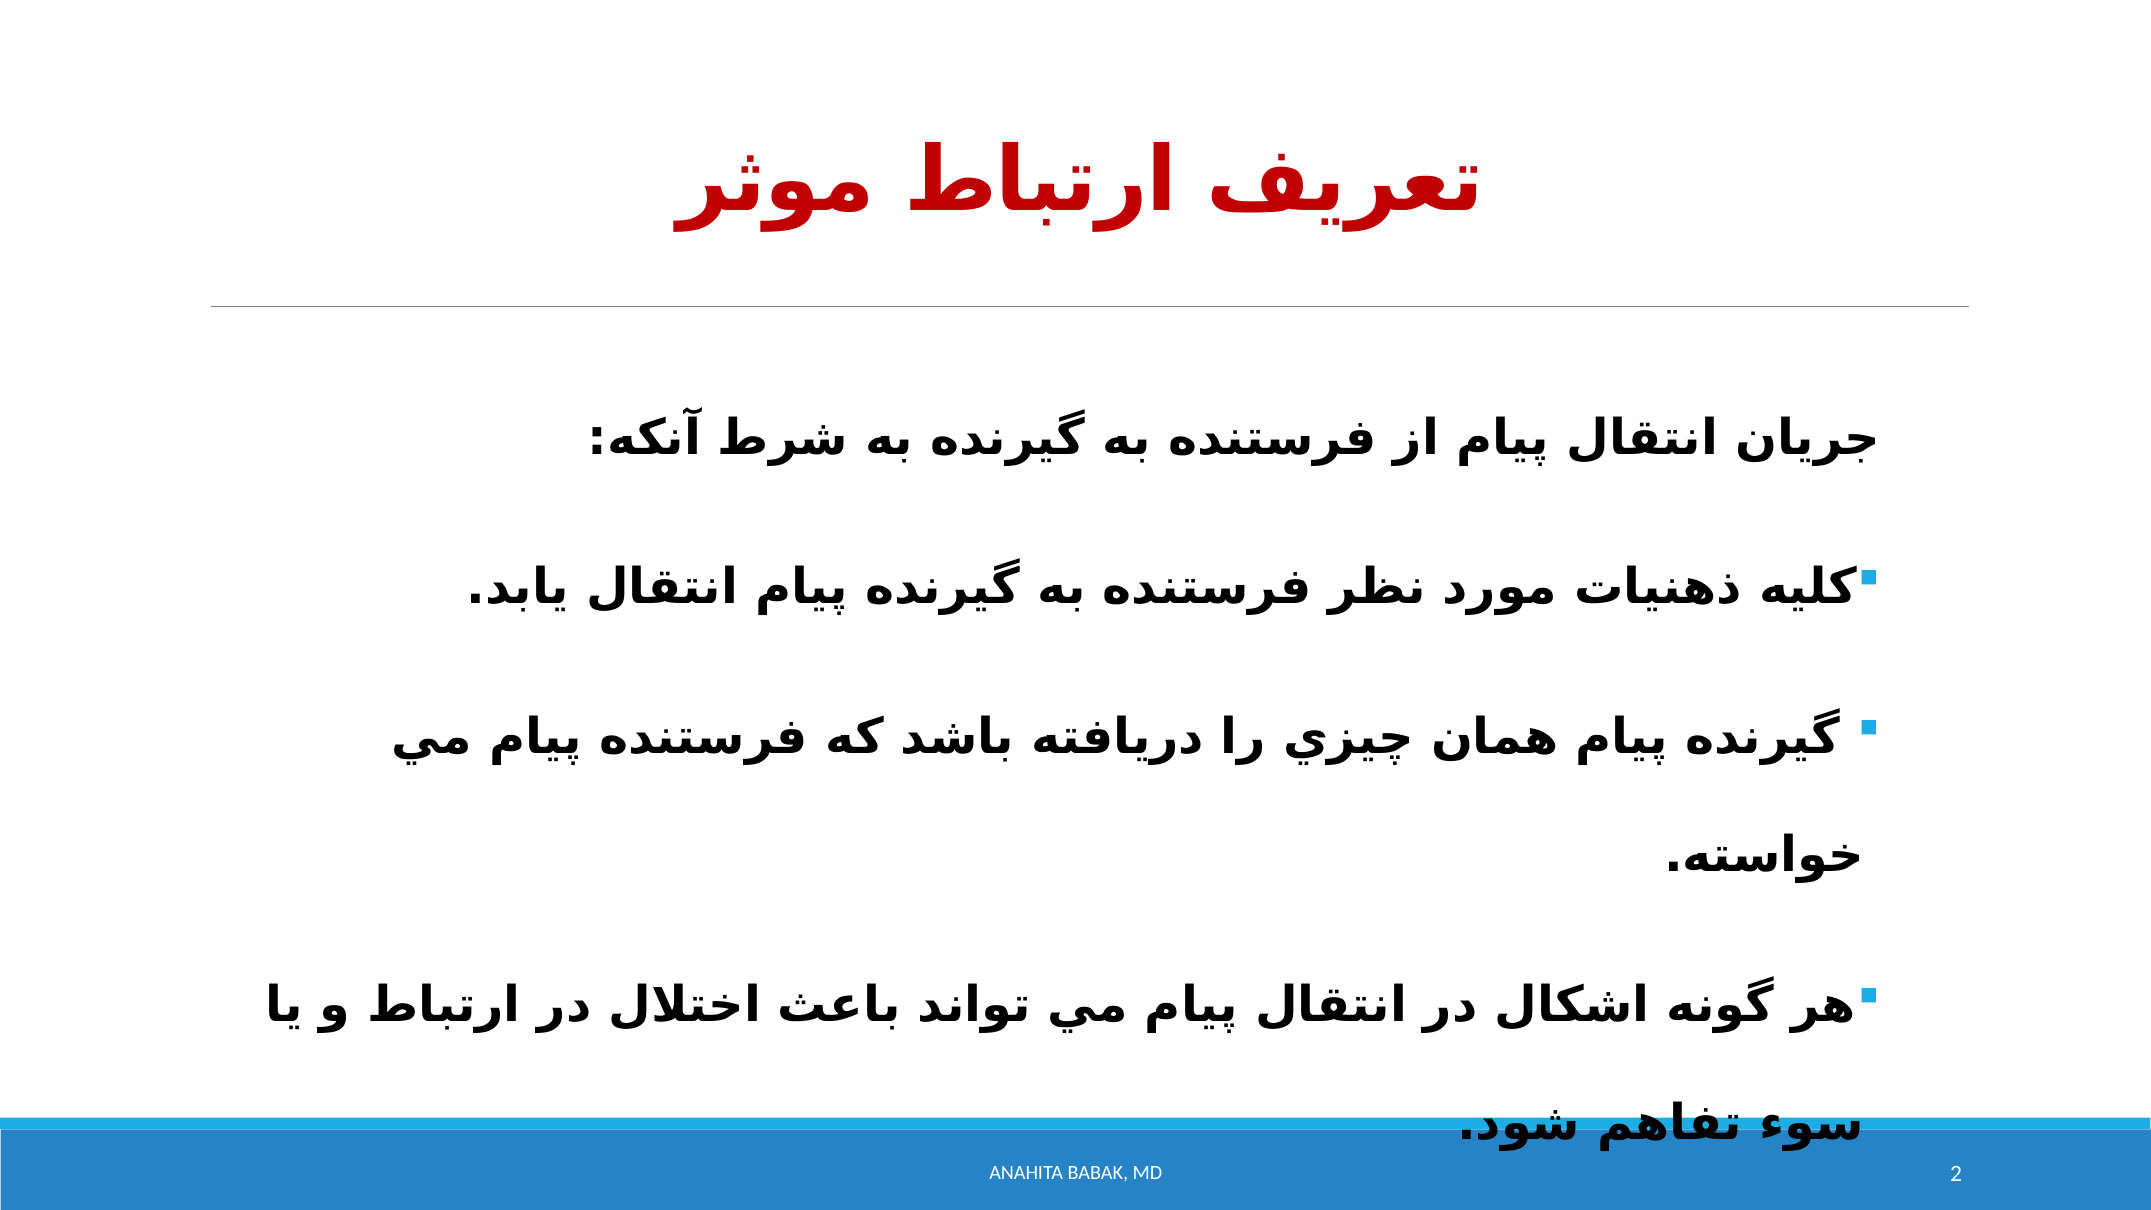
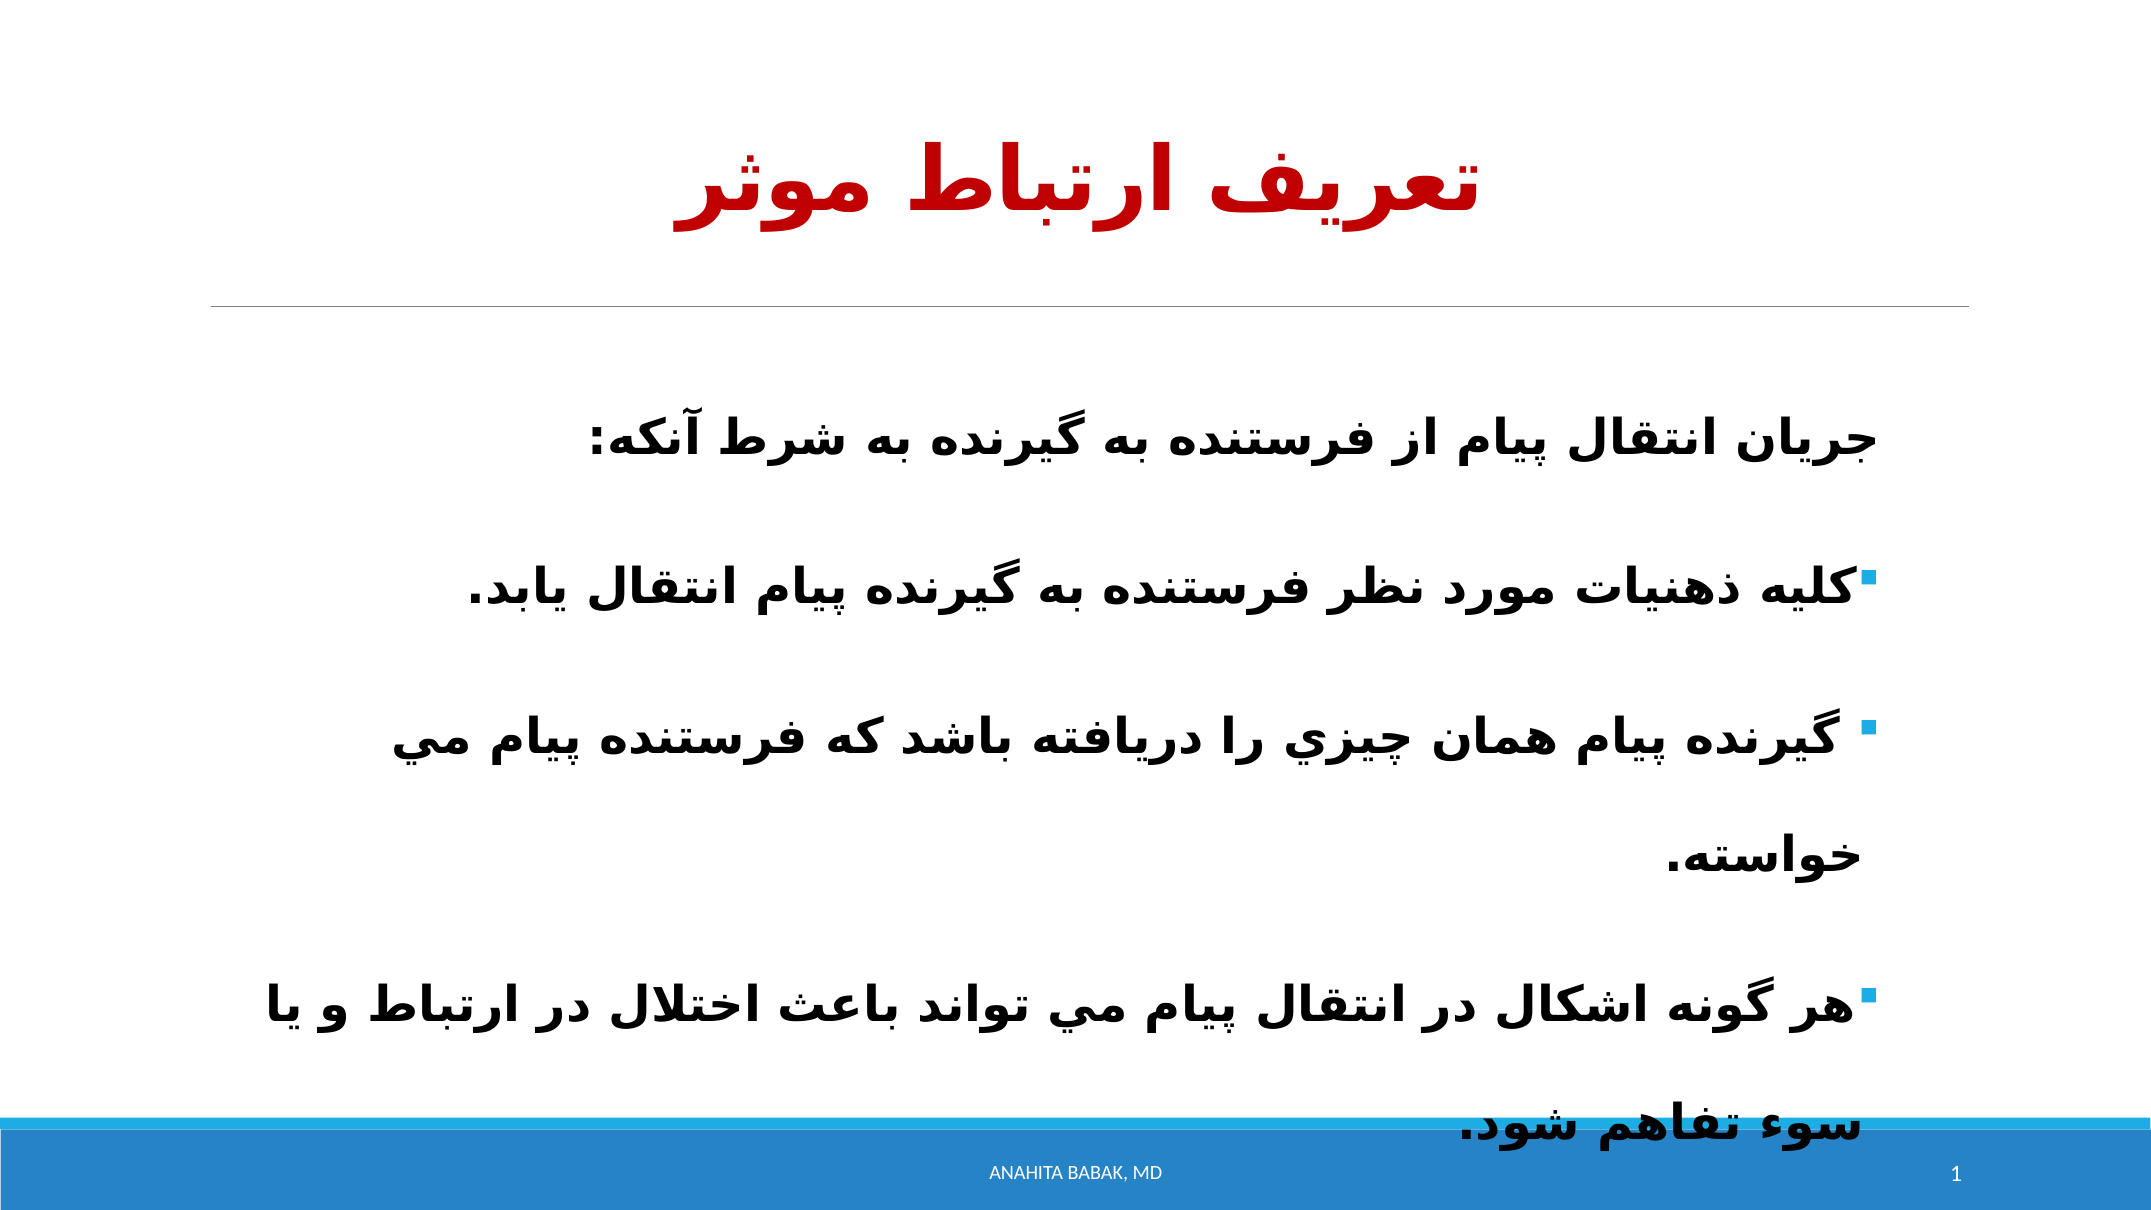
2: 2 -> 1
